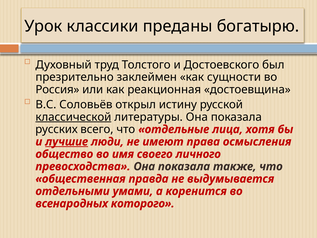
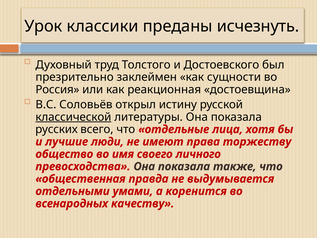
богатырю: богатырю -> исчезнуть
лучшие underline: present -> none
осмысления: осмысления -> торжеству
которого: которого -> качеству
